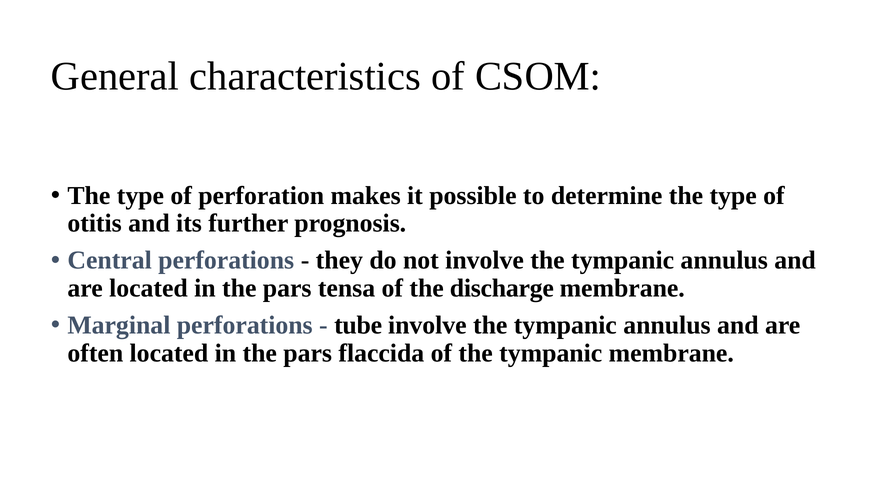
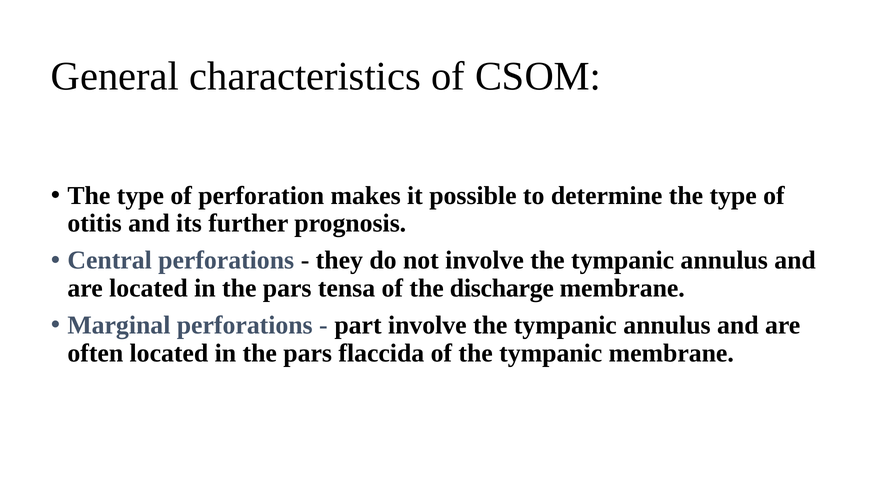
tube: tube -> part
